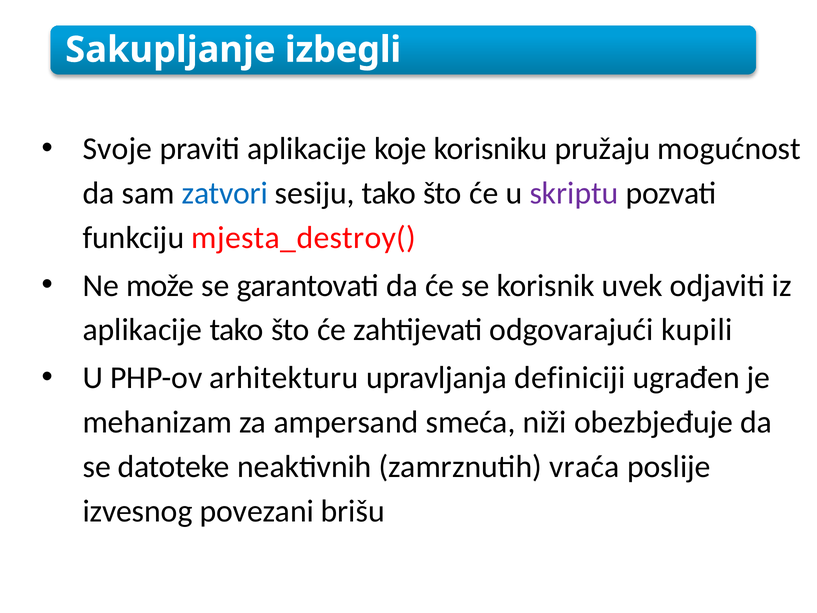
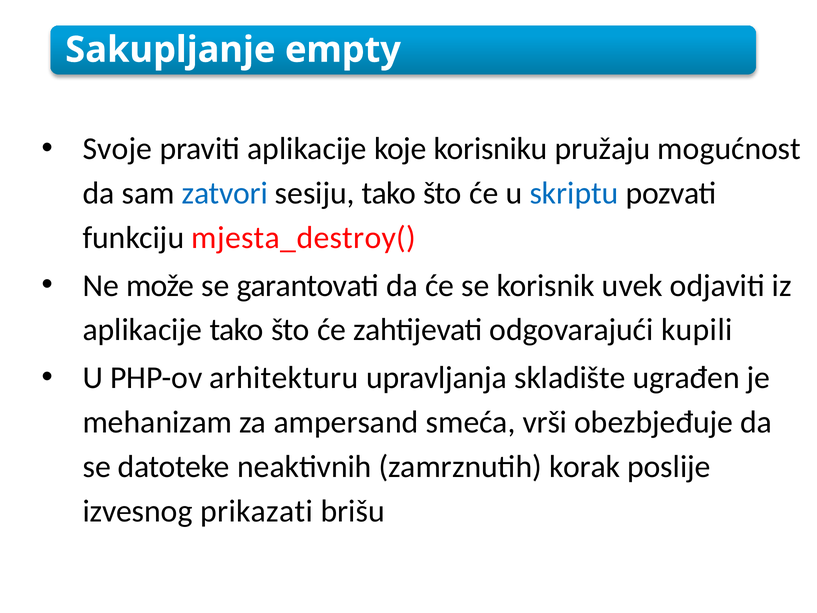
izbegli: izbegli -> empty
skriptu colour: purple -> blue
definiciji: definiciji -> skladište
niži: niži -> vrši
vraća: vraća -> korak
povezani: povezani -> prikazati
